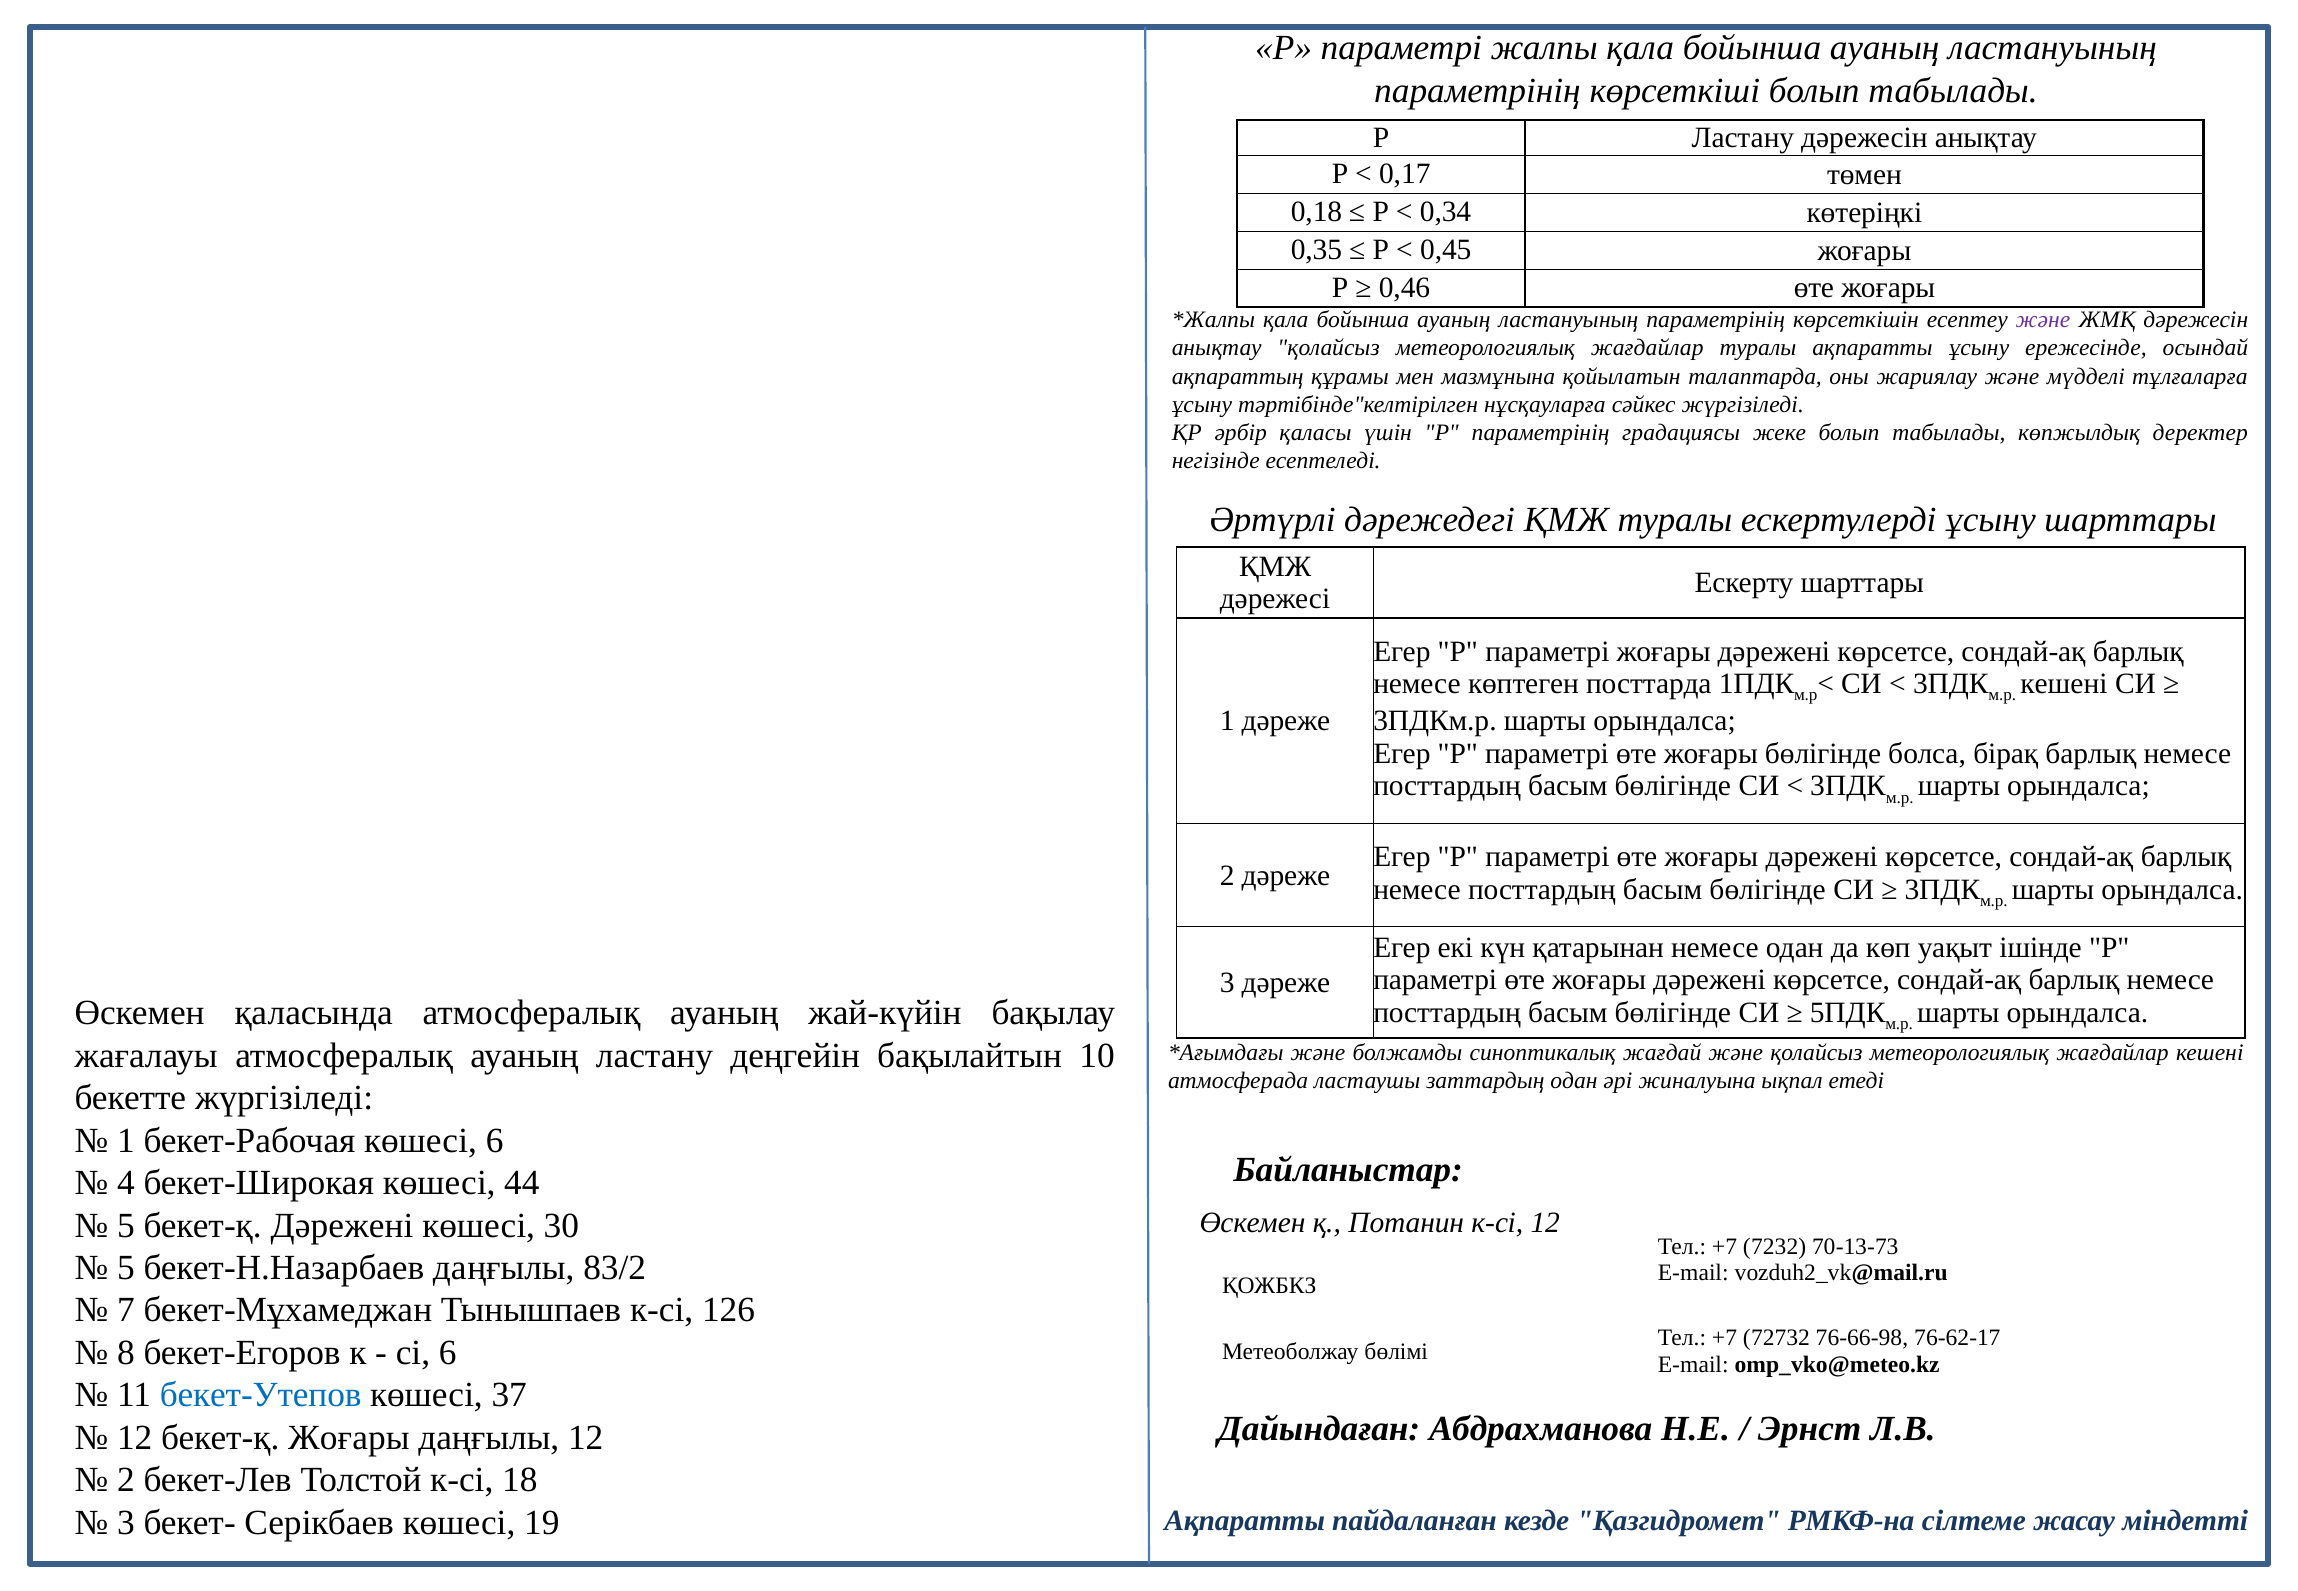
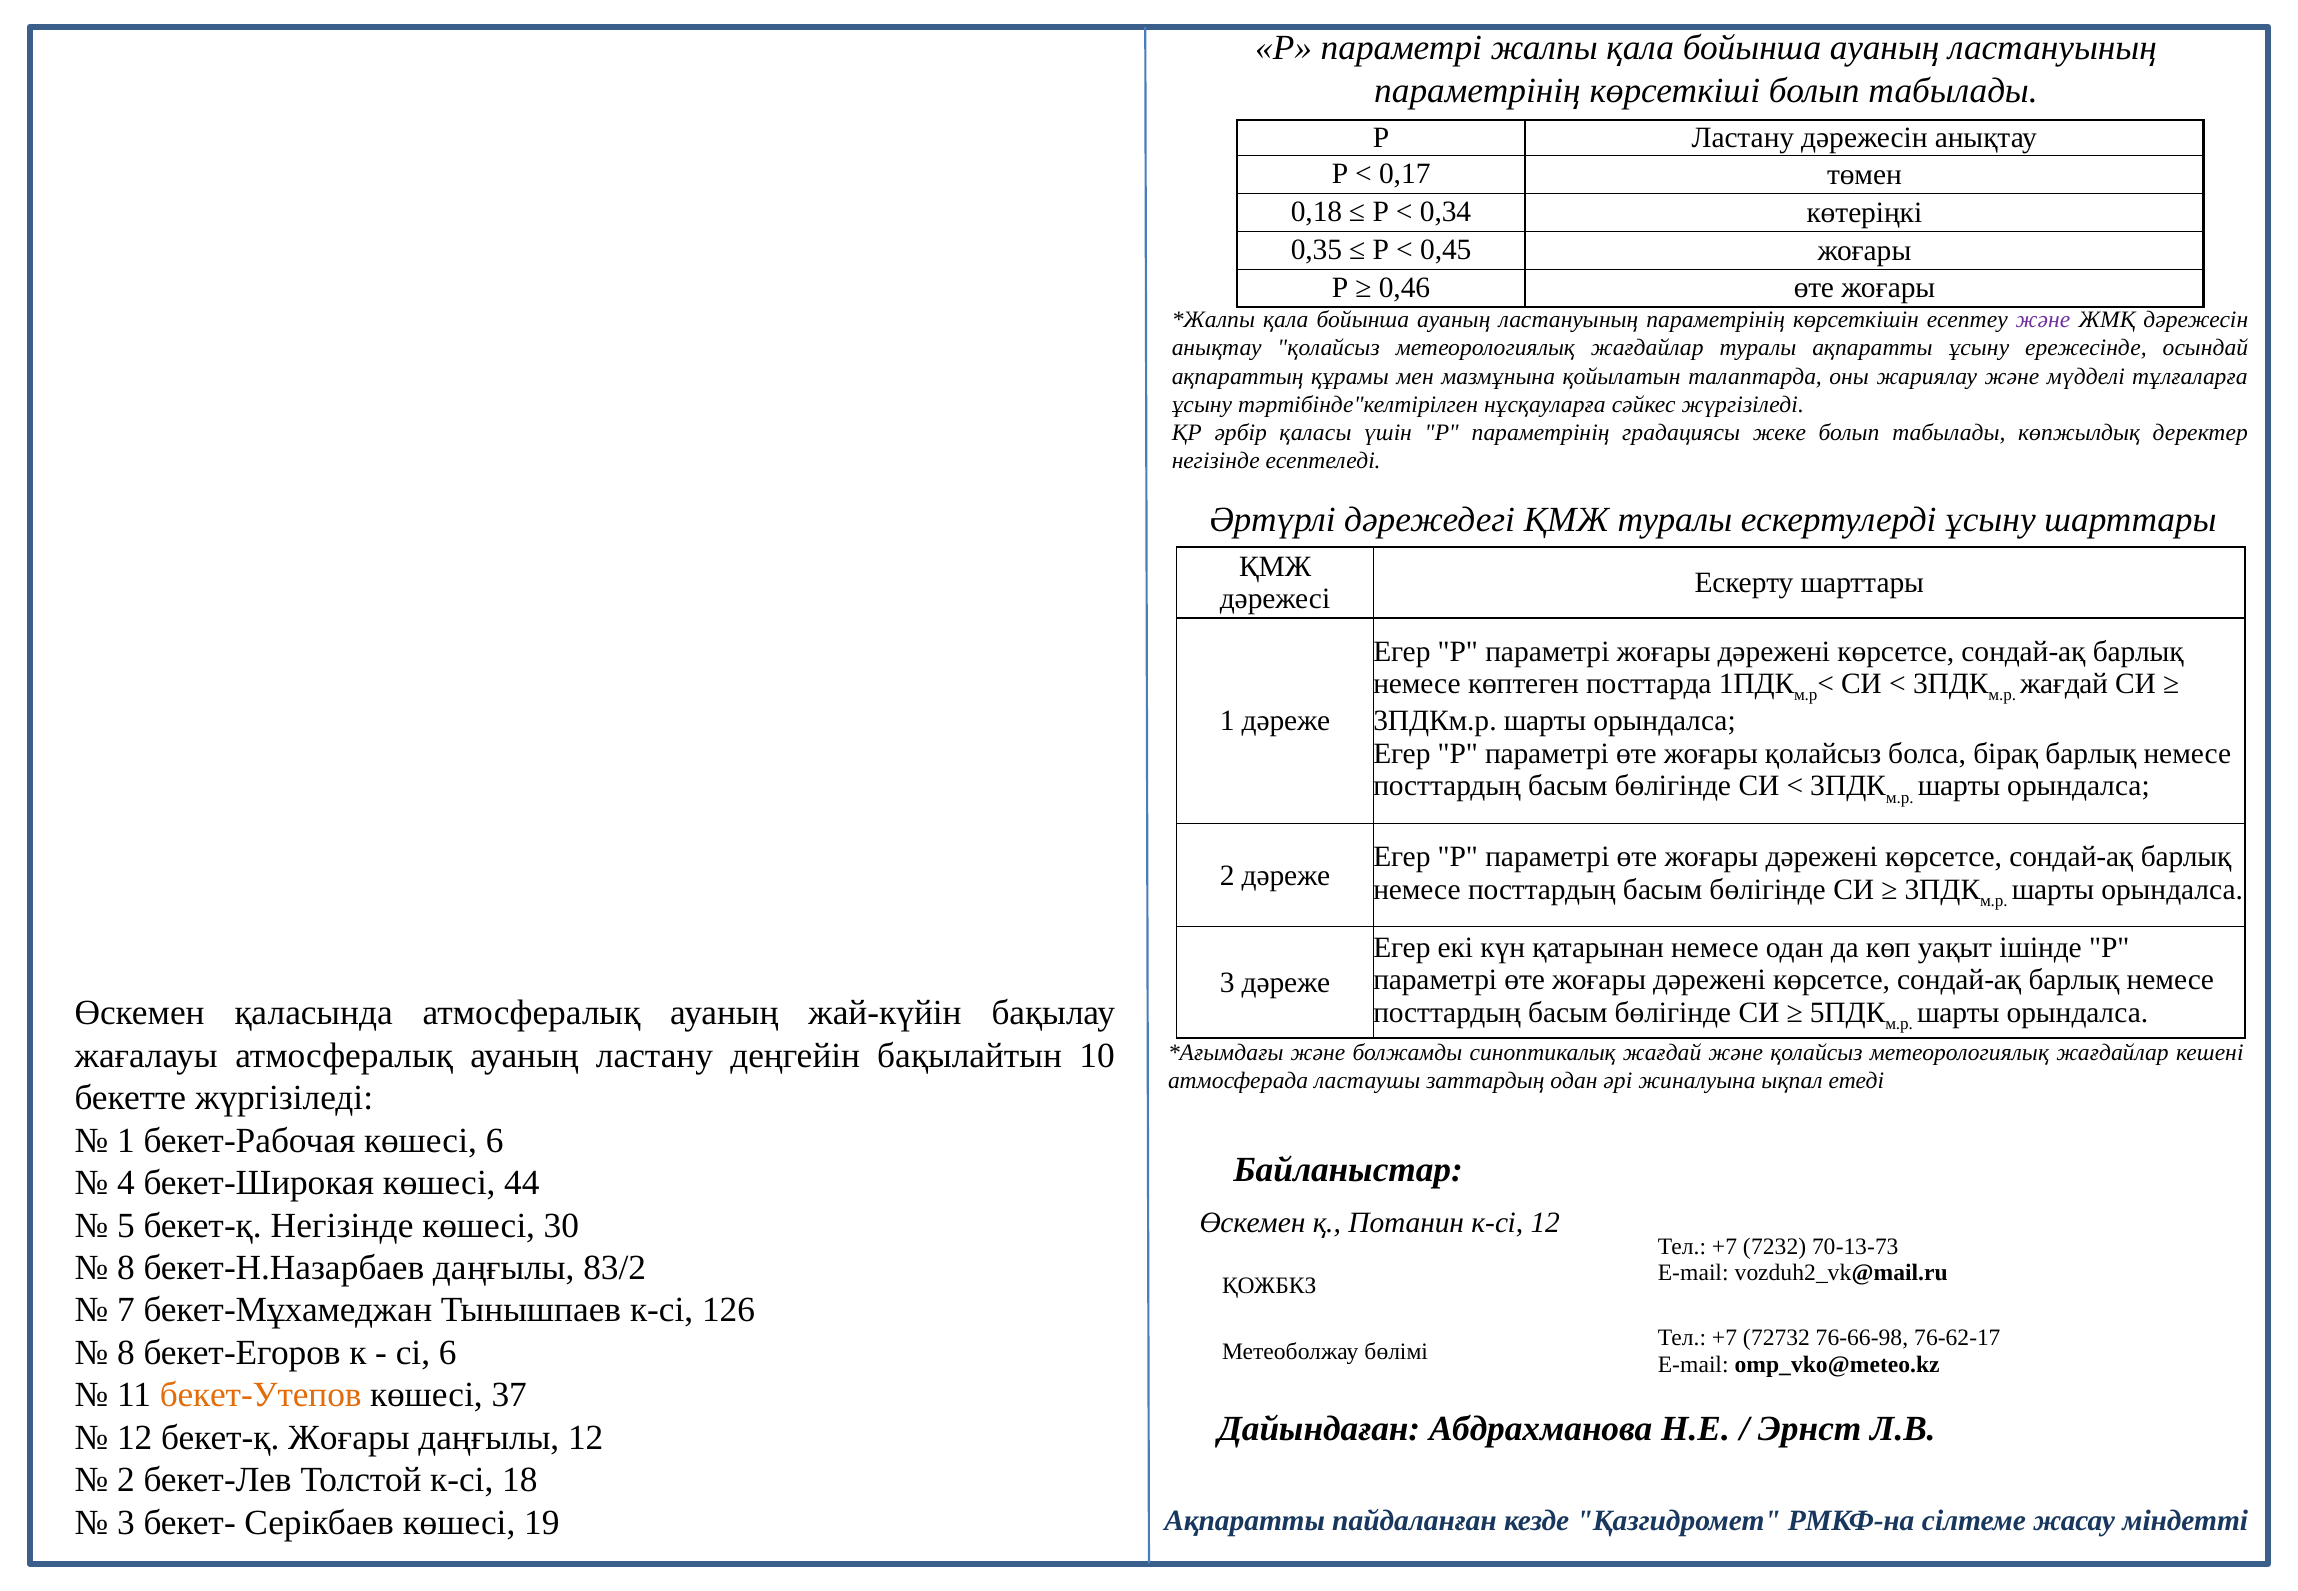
кешені at (2064, 684): кешені -> жағдай
жоғары бөлігінде: бөлігінде -> қолайсыз
бекет-қ Дәрежені: Дәрежені -> Негізінде
5 at (126, 1268): 5 -> 8
бекет-Утепов colour: blue -> orange
